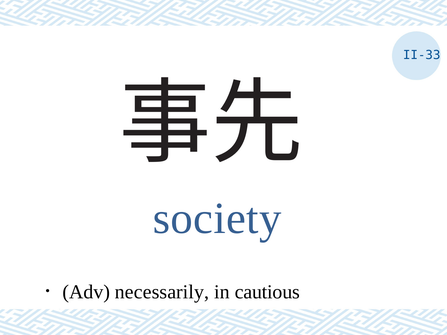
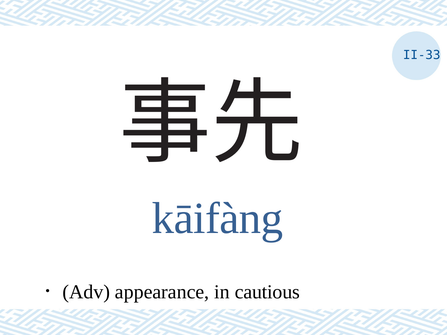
society: society -> kāifàng
necessarily: necessarily -> appearance
